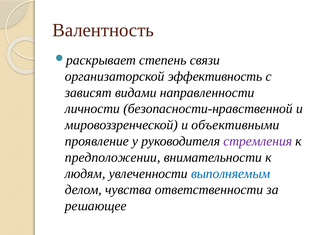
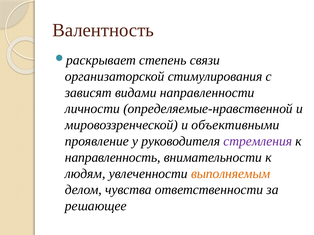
эффективность: эффективность -> стимулирования
безопасности-нравственной: безопасности-нравственной -> определяемые-нравственной
предположении: предположении -> направленность
выполняемым colour: blue -> orange
